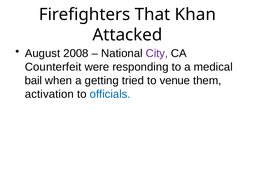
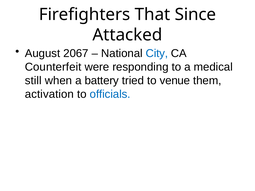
Khan: Khan -> Since
2008: 2008 -> 2067
City colour: purple -> blue
bail: bail -> still
getting: getting -> battery
